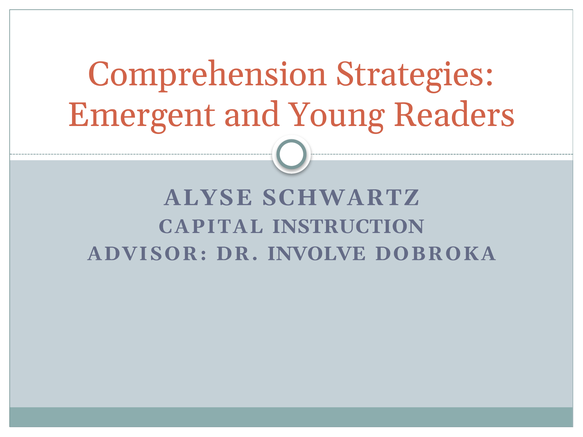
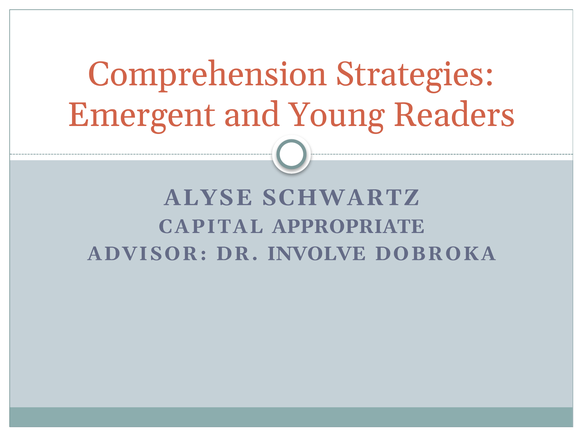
INSTRUCTION: INSTRUCTION -> APPROPRIATE
